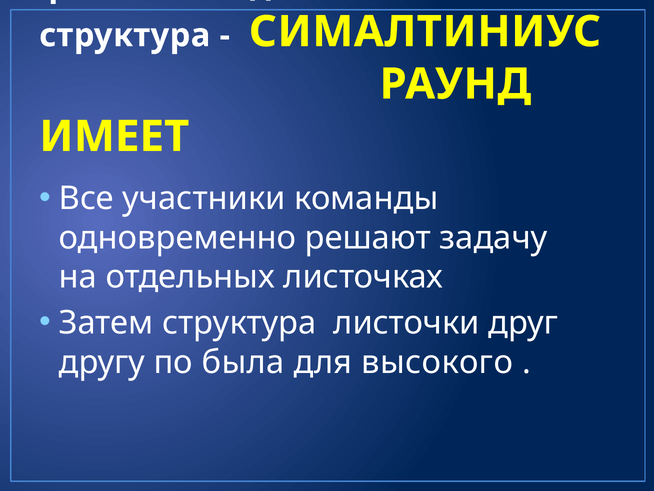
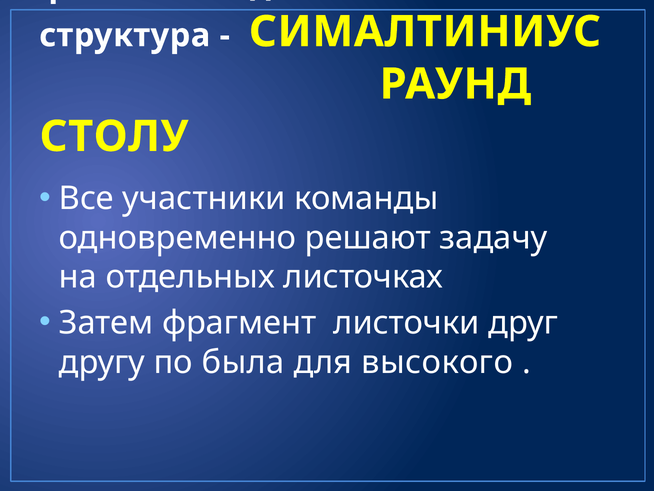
ИМЕЕТ: ИМЕЕТ -> СТОЛУ
Затем структура: структура -> фрагмент
